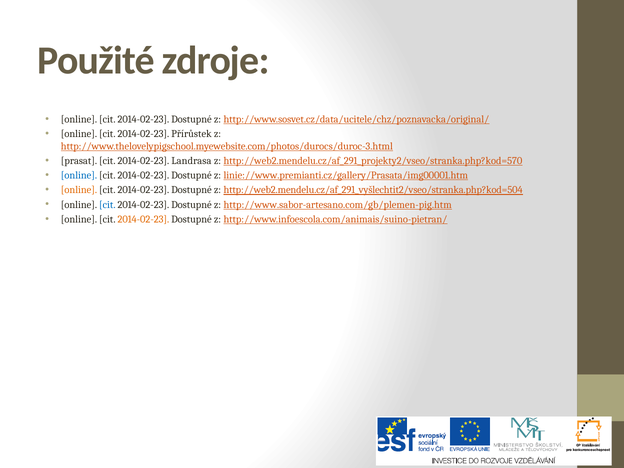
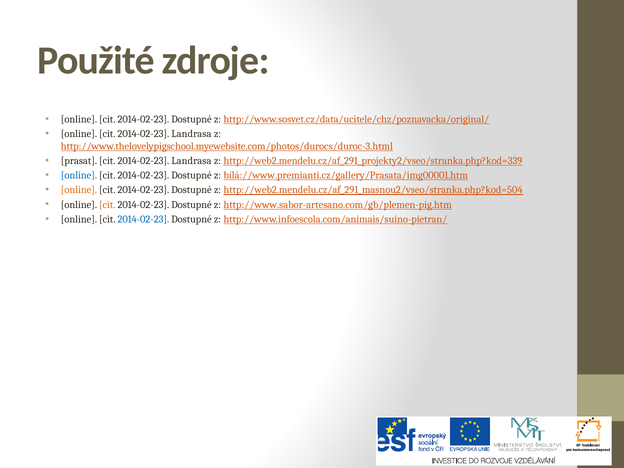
online cit 2014-02-23 Přírůstek: Přírůstek -> Landrasa
http://web2.mendelu.cz/af_291_projekty2/vseo/stranka.php?kod=570: http://web2.mendelu.cz/af_291_projekty2/vseo/stranka.php?kod=570 -> http://web2.mendelu.cz/af_291_projekty2/vseo/stranka.php?kod=339
linie://www.premianti.cz/gallery/Prasata/img00001.htm: linie://www.premianti.cz/gallery/Prasata/img00001.htm -> bílá://www.premianti.cz/gallery/Prasata/img00001.htm
http://web2.mendelu.cz/af_291_vyšlechtit2/vseo/stranka.php?kod=504: http://web2.mendelu.cz/af_291_vyšlechtit2/vseo/stranka.php?kod=504 -> http://web2.mendelu.cz/af_291_masnou2/vseo/stranka.php?kod=504
cit at (107, 205) colour: blue -> orange
2014-02-23 at (143, 219) colour: orange -> blue
